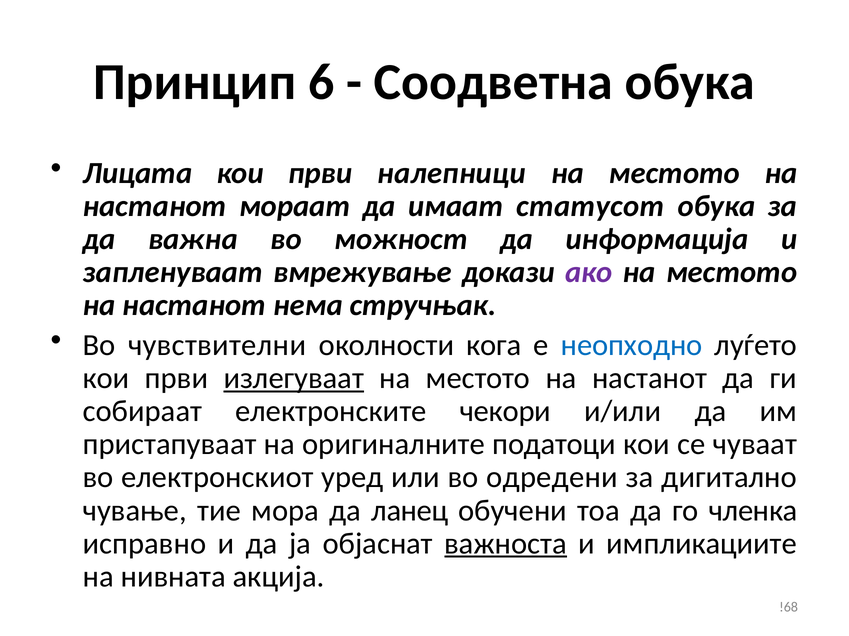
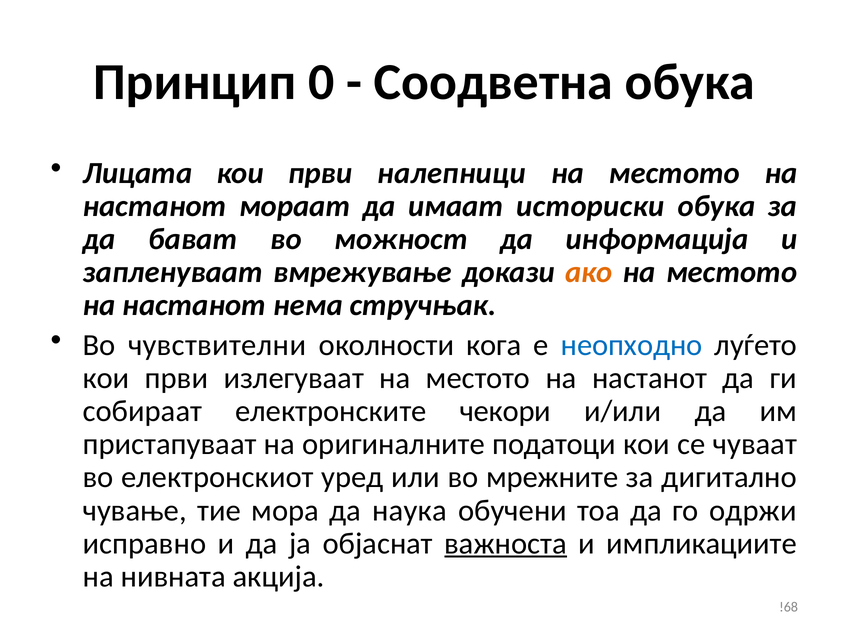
6: 6 -> 0
статусот: статусот -> историски
важна: важна -> бават
ако colour: purple -> orange
излегуваат underline: present -> none
одредени: одредени -> мрежните
ланец: ланец -> наука
членка: членка -> одржи
